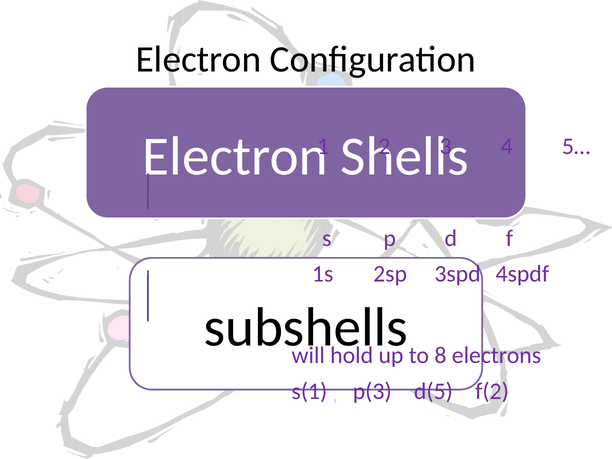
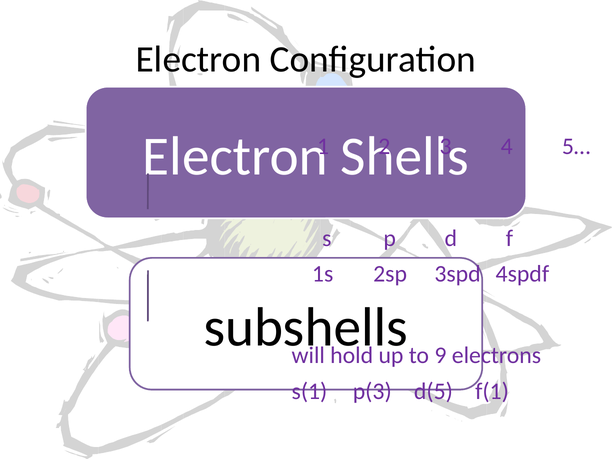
8: 8 -> 9
f(2: f(2 -> f(1
